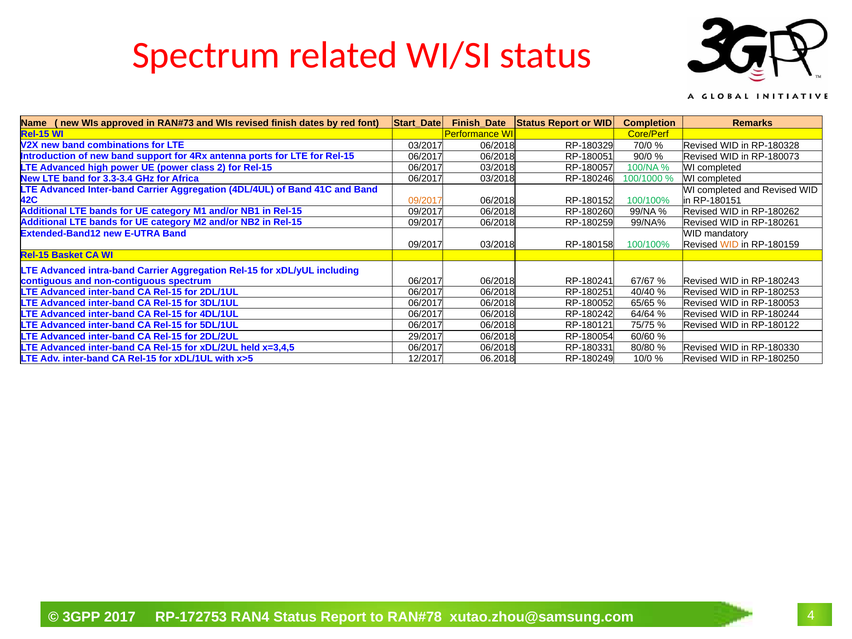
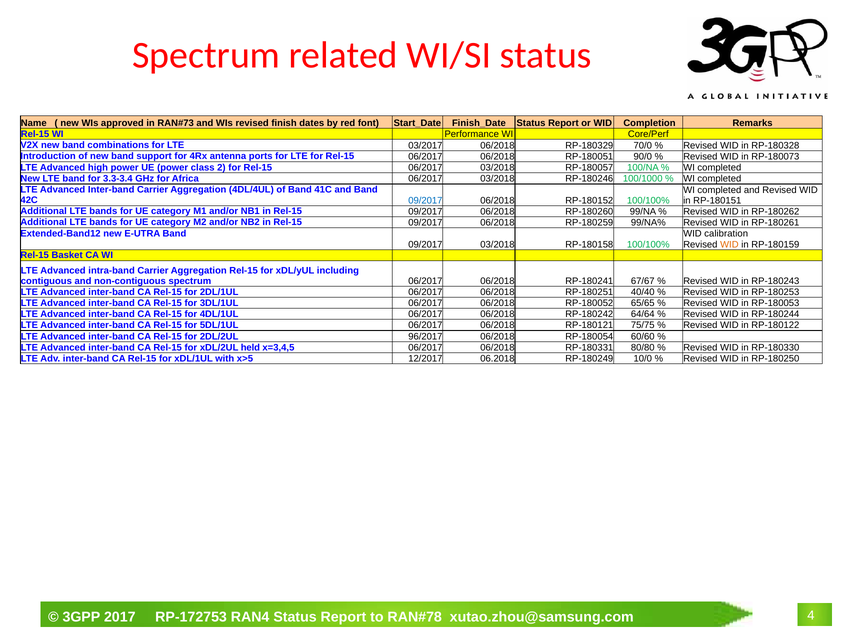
09/2017 at (425, 201) colour: orange -> blue
mandatory: mandatory -> calibration
29/2017: 29/2017 -> 96/2017
